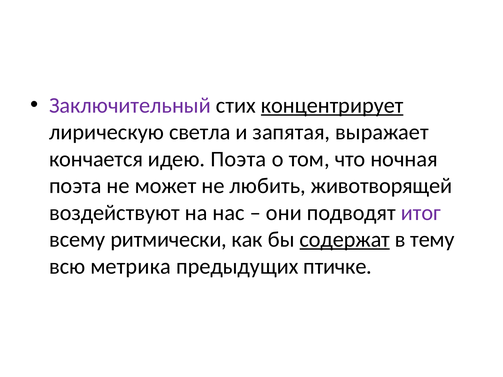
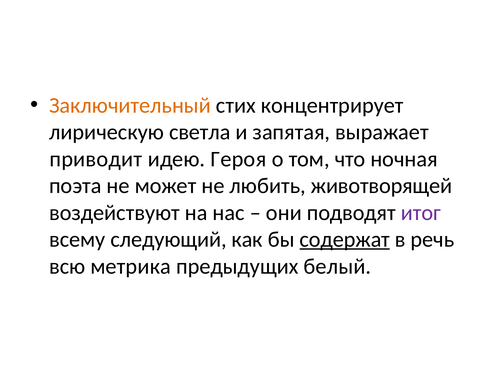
Заключительный colour: purple -> orange
концентрирует underline: present -> none
кончается: кончается -> приводит
идею Поэта: Поэта -> Героя
ритмически: ритмически -> следующий
тему: тему -> речь
птичке: птичке -> белый
